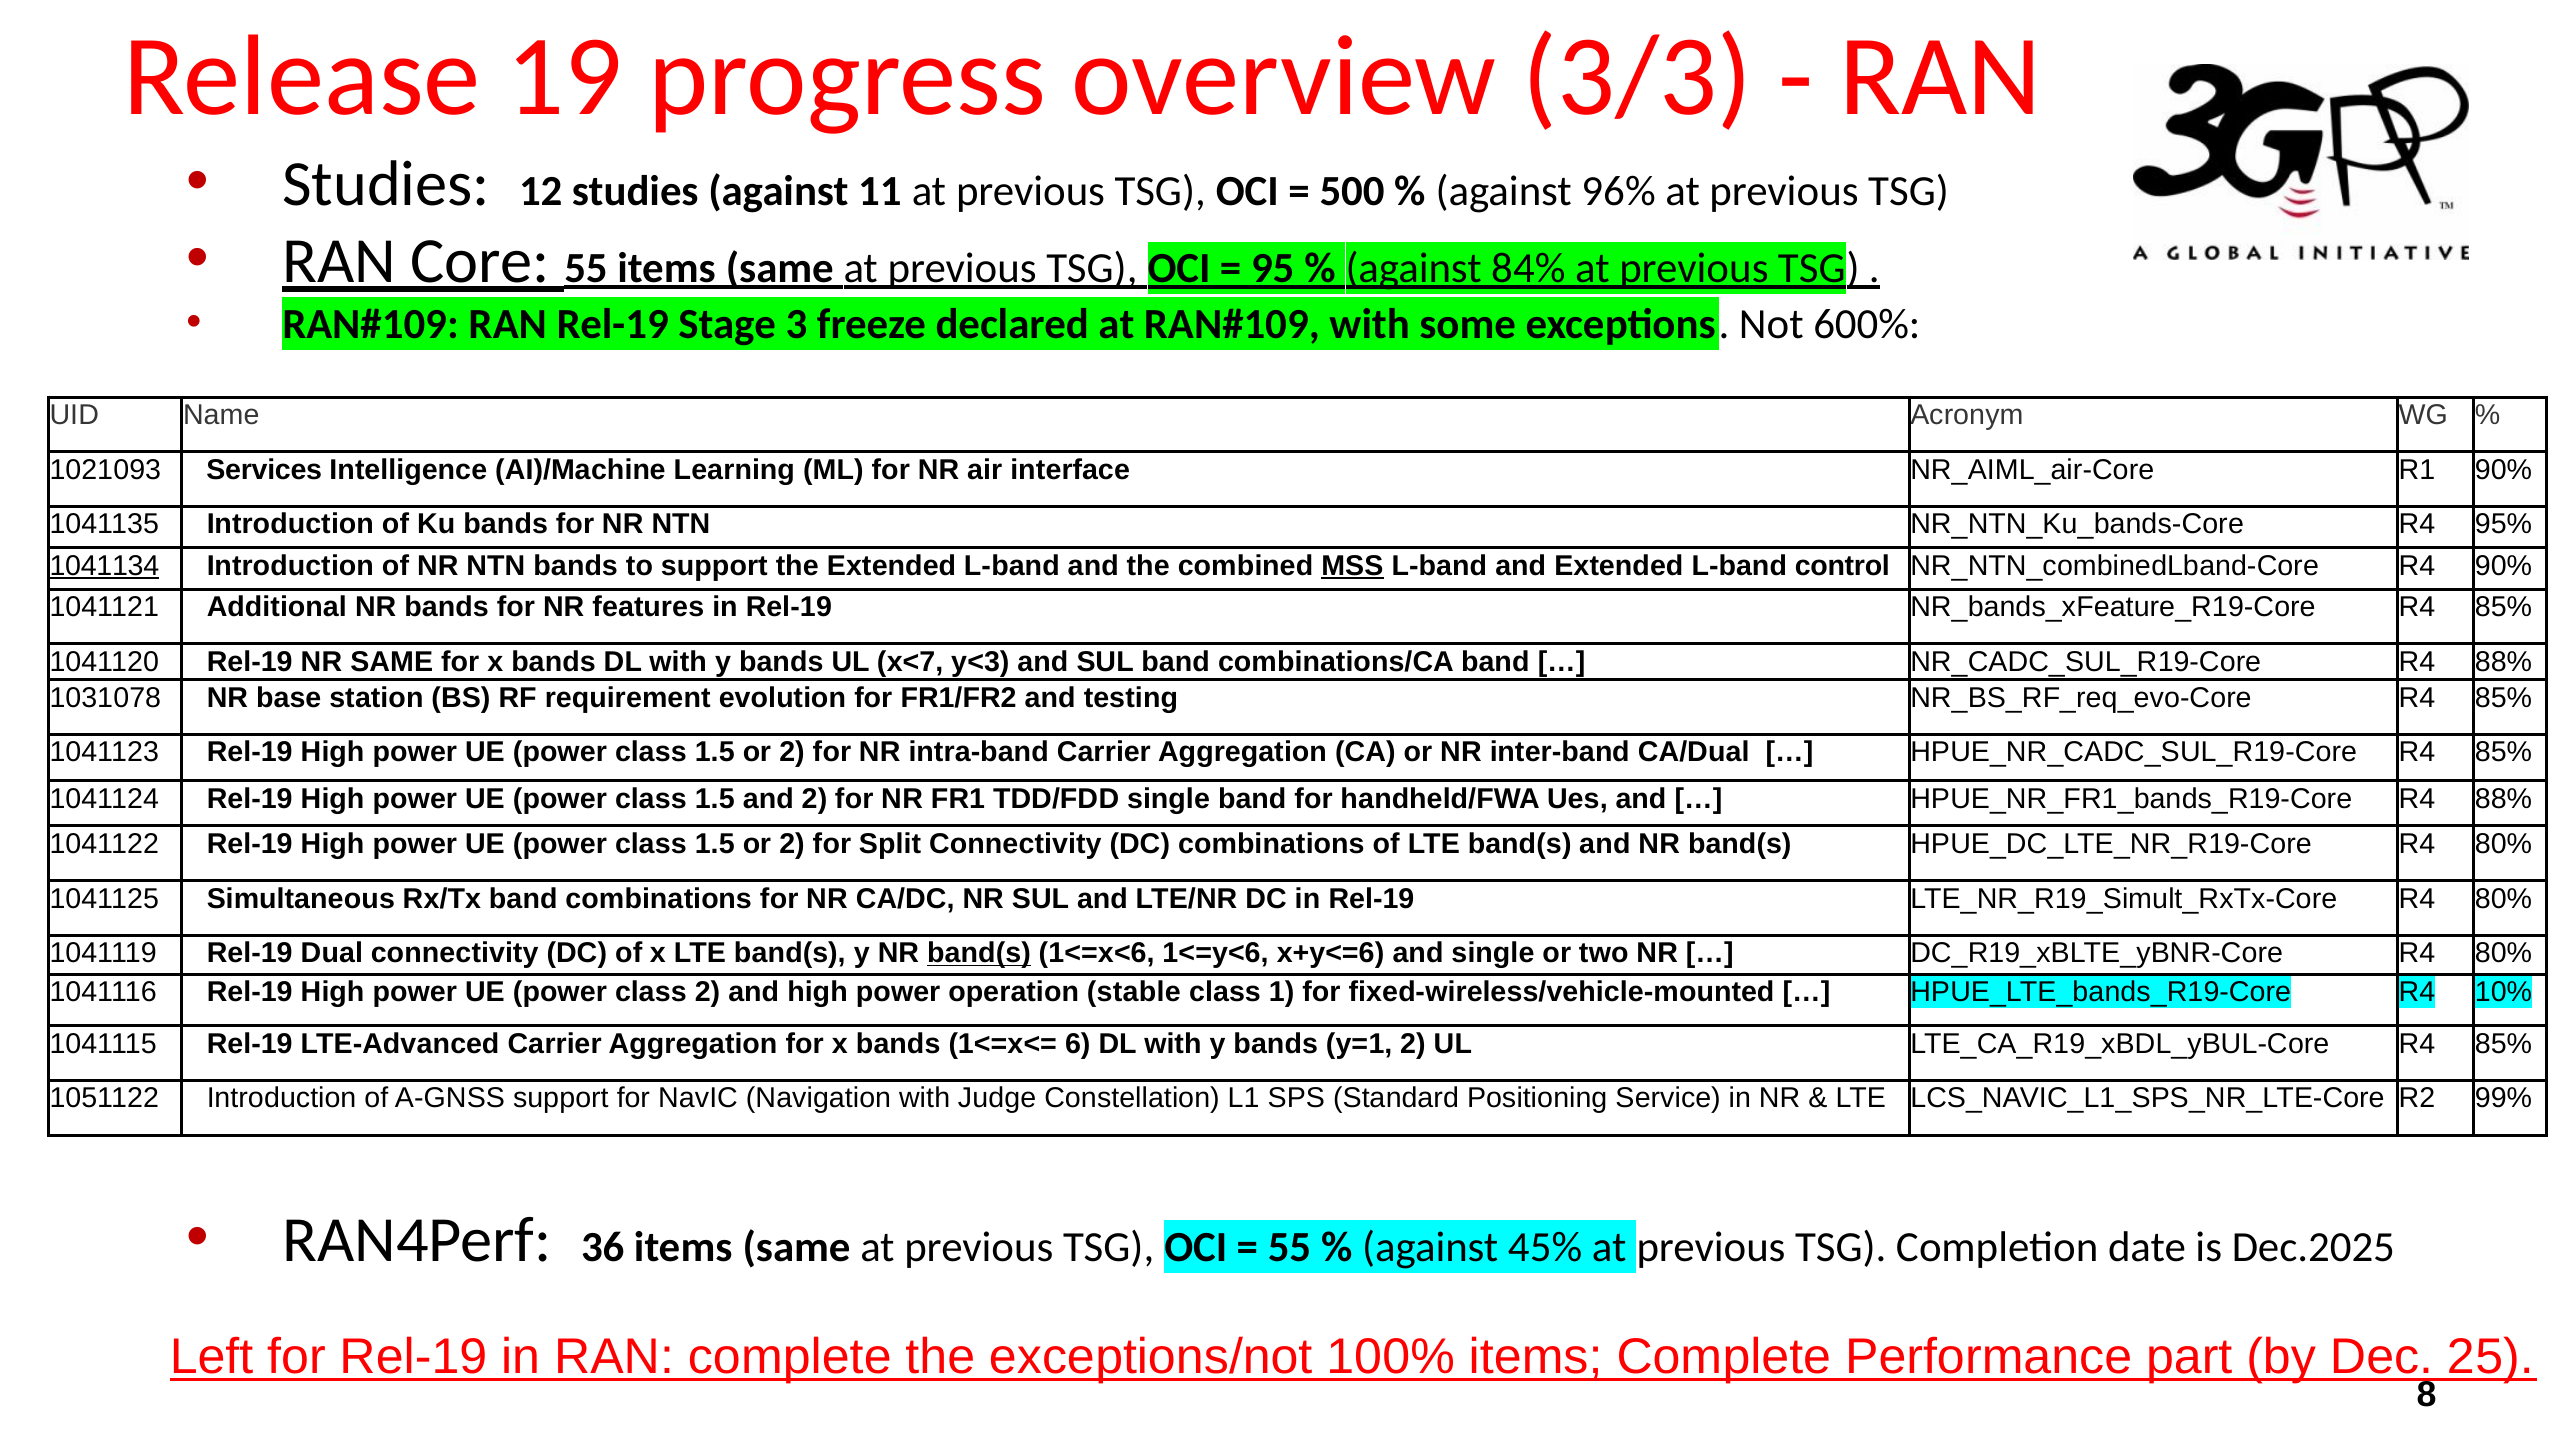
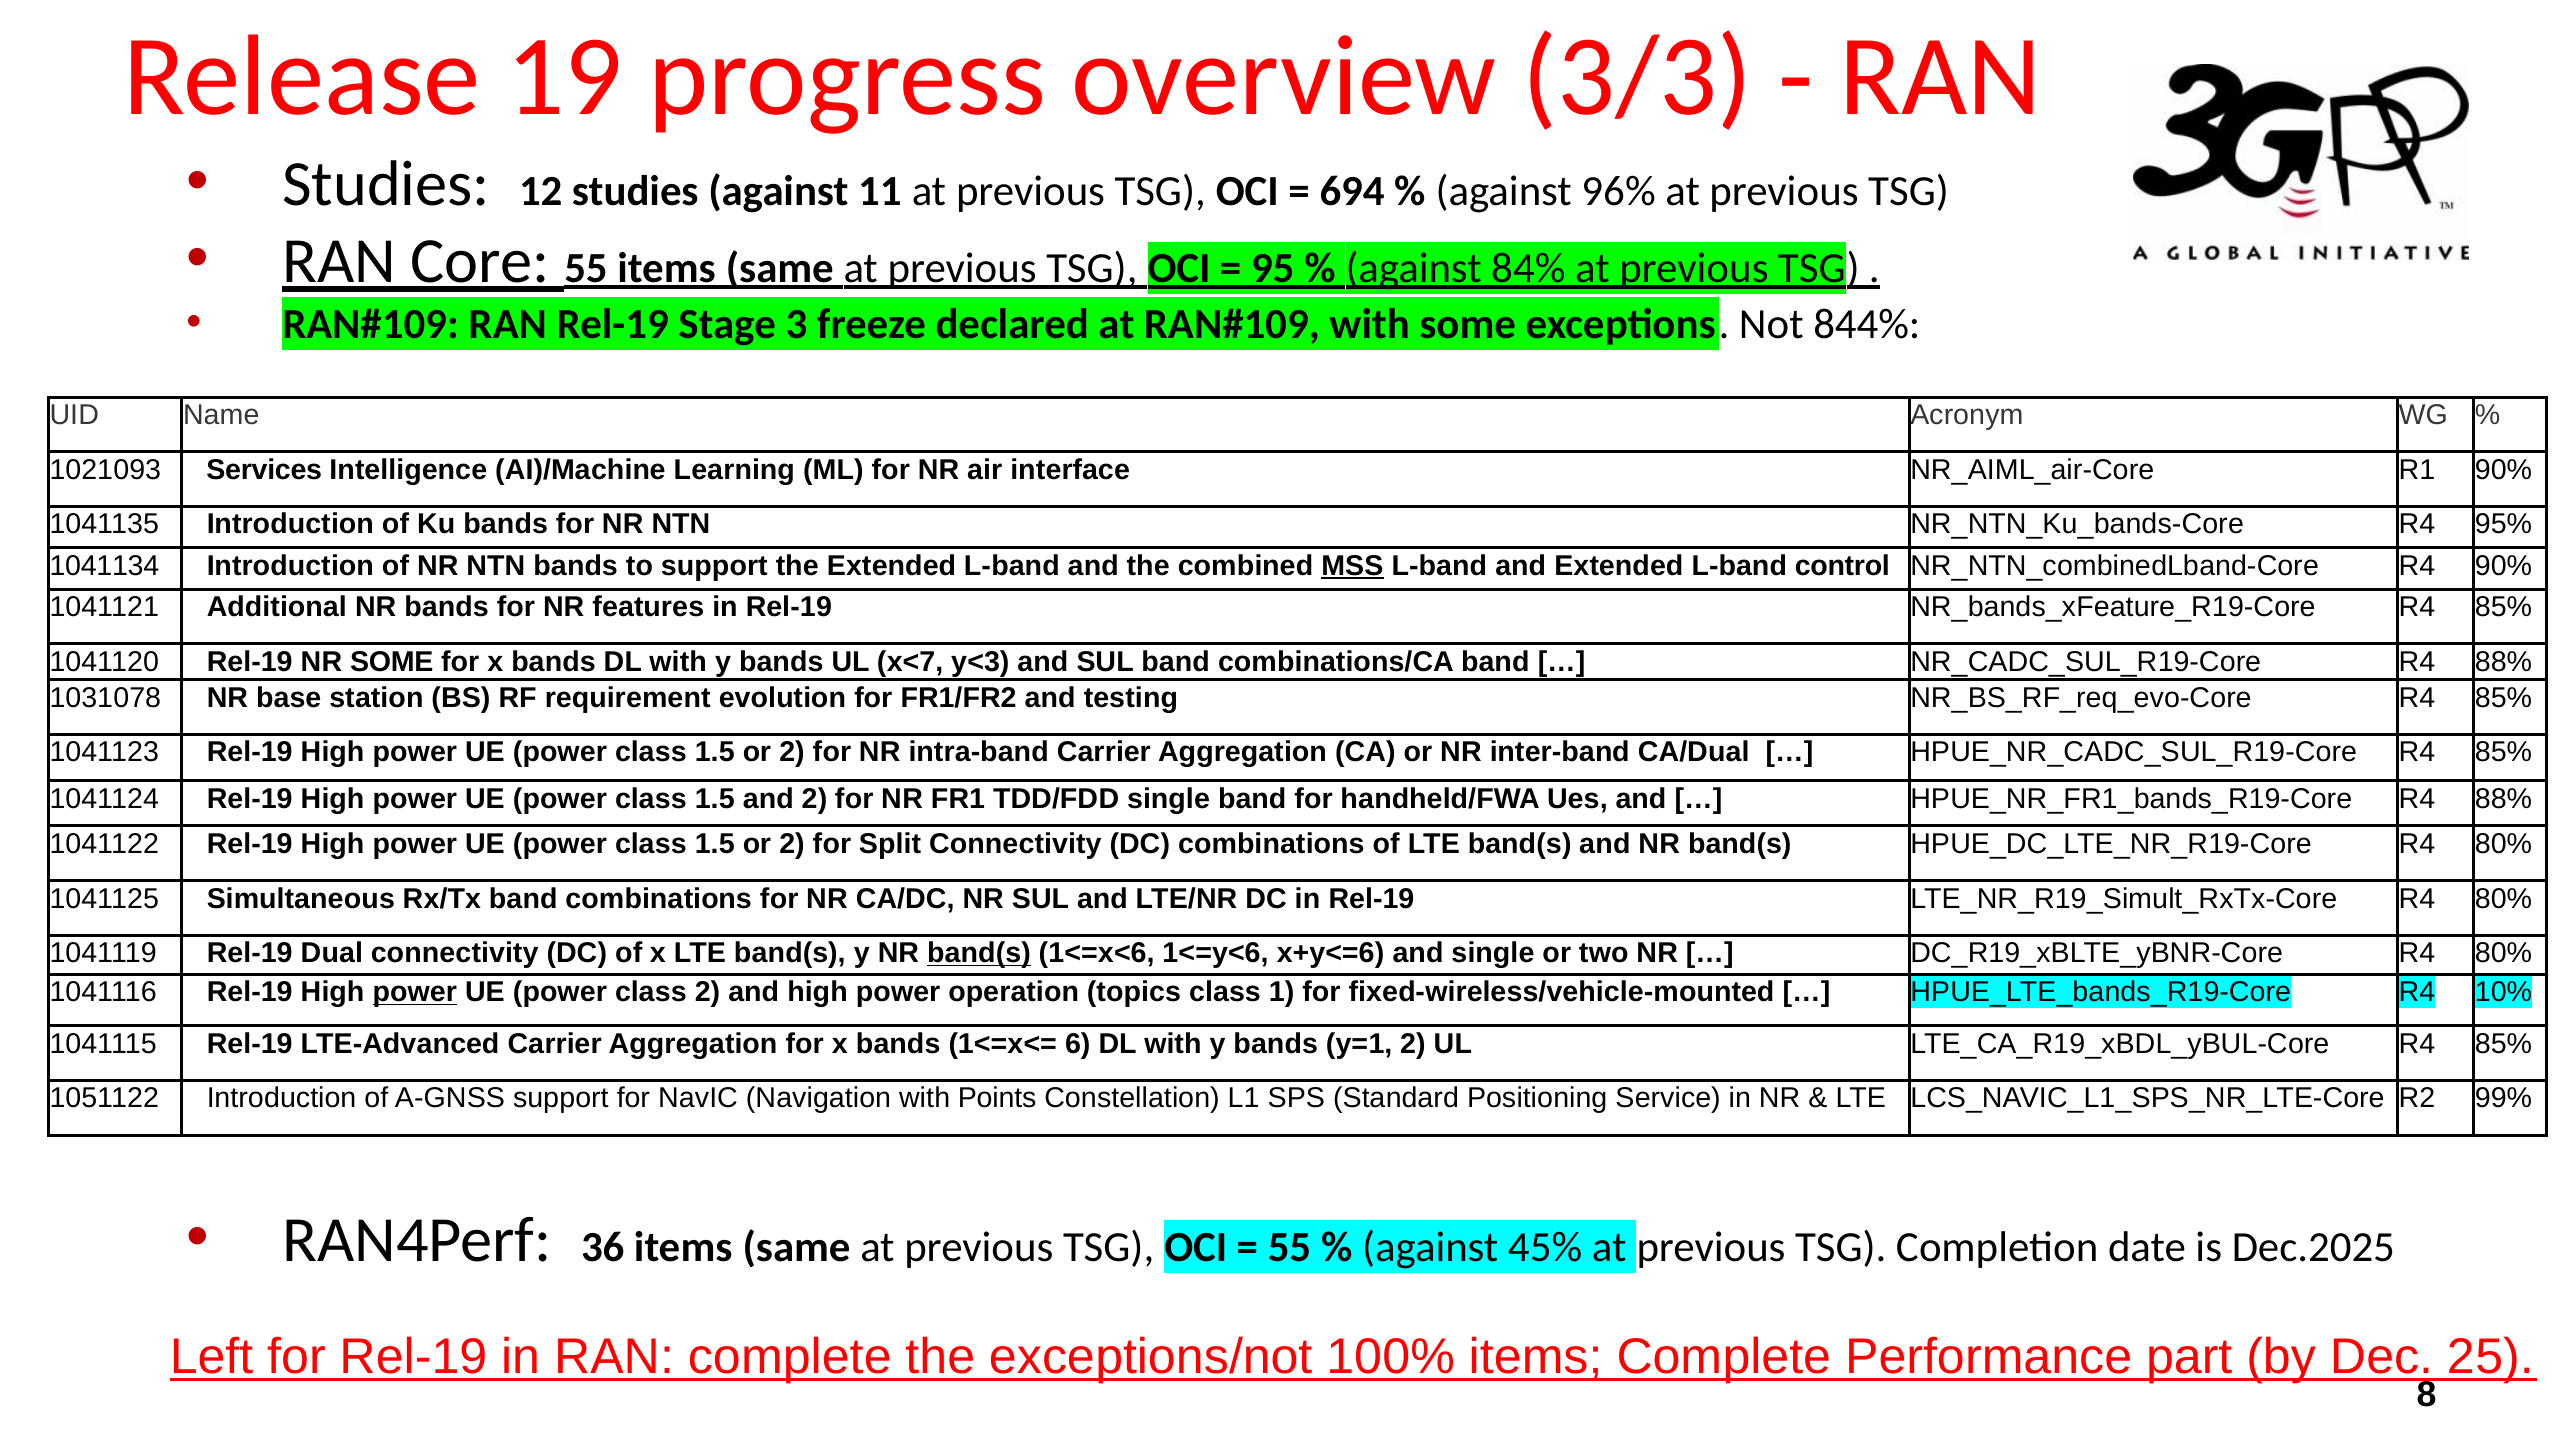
500: 500 -> 694
600%: 600% -> 844%
1041134 underline: present -> none
NR SAME: SAME -> SOME
power at (415, 992) underline: none -> present
stable: stable -> topics
Judge: Judge -> Points
